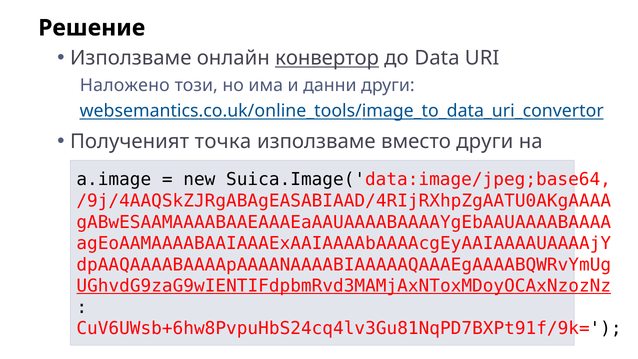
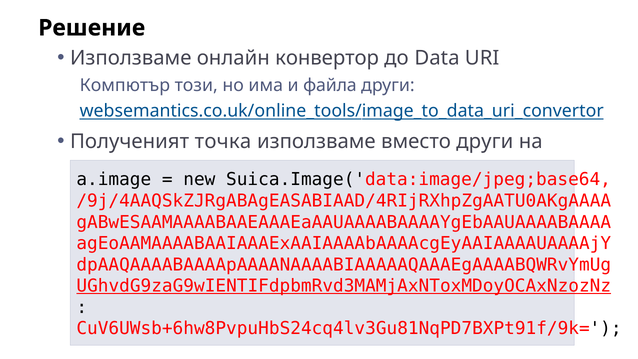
конвертор underline: present -> none
Наложено: Наложено -> Компютър
данни: данни -> файла
